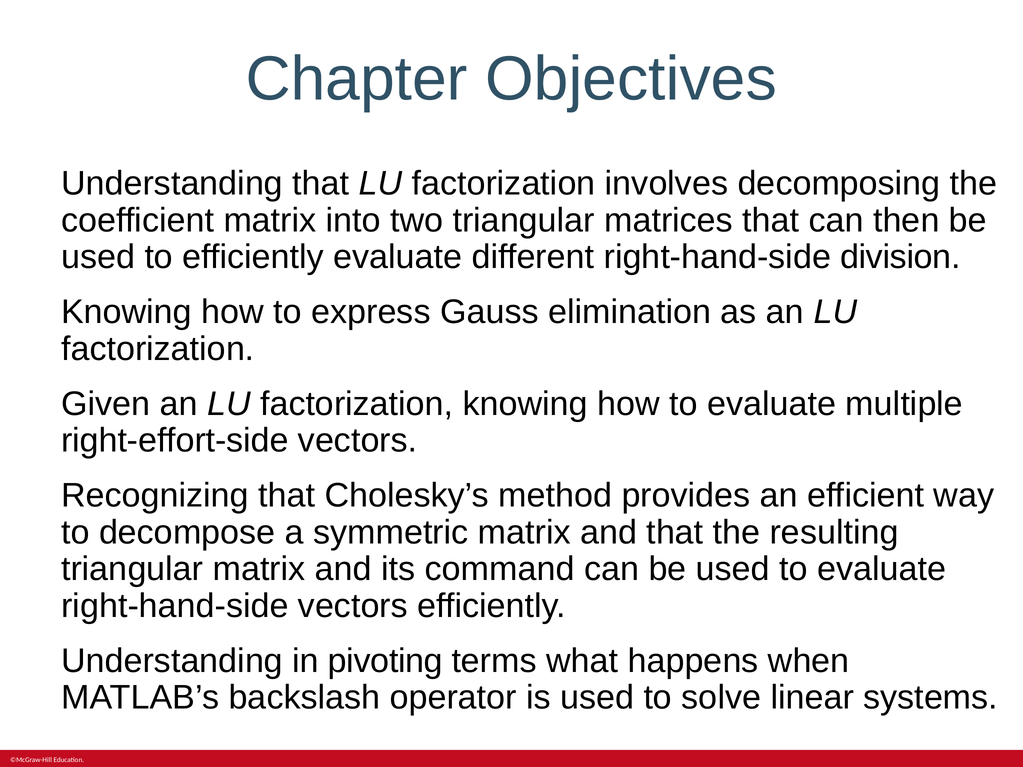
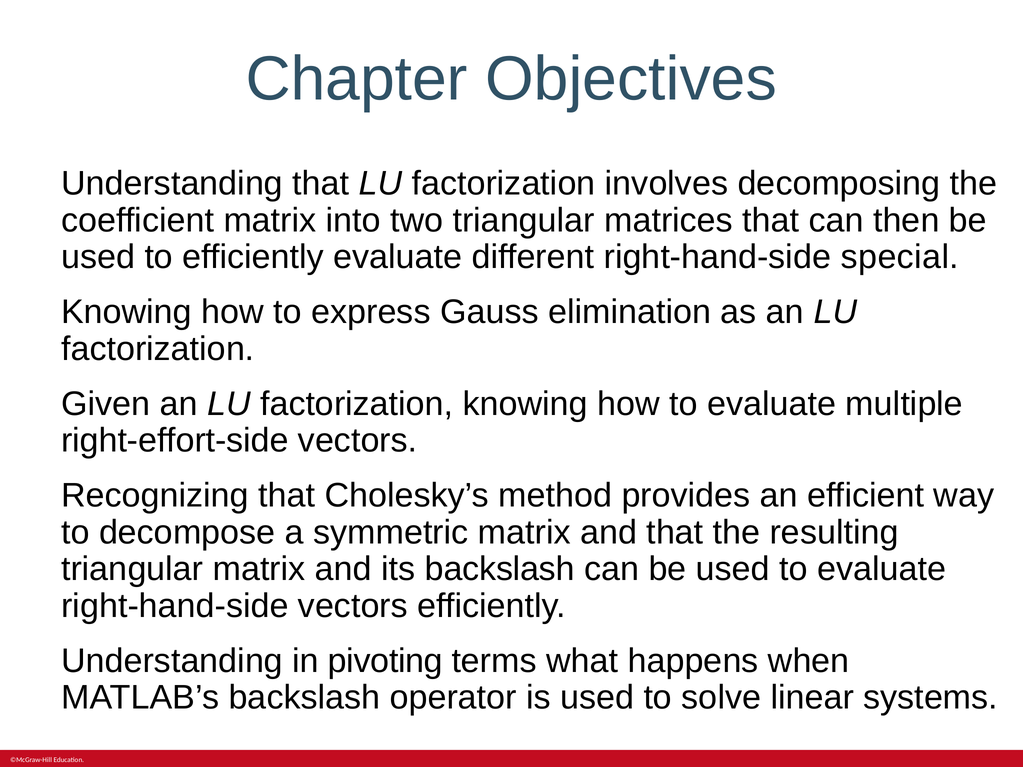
division: division -> special
its command: command -> backslash
